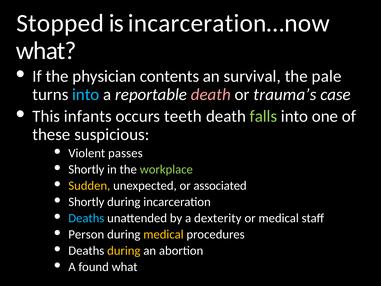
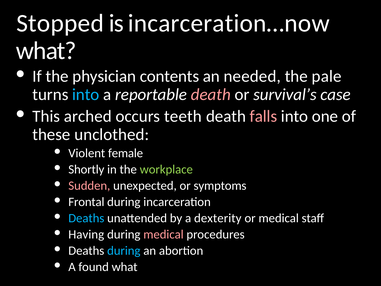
survival: survival -> needed
trauma’s: trauma’s -> survival’s
infants: infants -> arched
falls colour: light green -> pink
suspicious: suspicious -> unclothed
passes: passes -> female
Sudden colour: yellow -> pink
associated: associated -> symptoms
Shortly at (86, 202): Shortly -> Frontal
Person: Person -> Having
medical at (164, 234) colour: yellow -> pink
during at (124, 250) colour: yellow -> light blue
